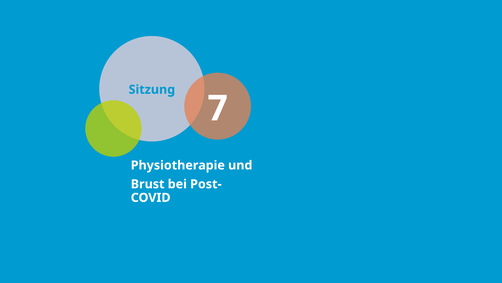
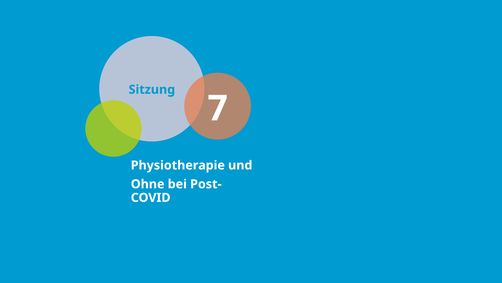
Brust: Brust -> Ohne
